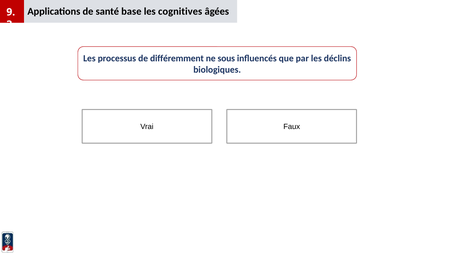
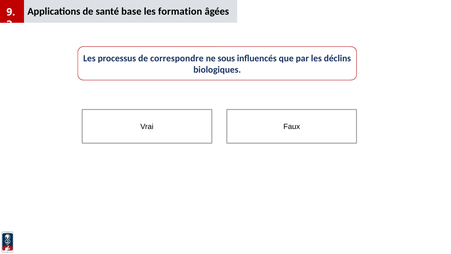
cognitives: cognitives -> formation
différemment: différemment -> correspondre
